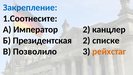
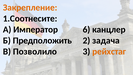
Закрепление colour: blue -> orange
Император 2: 2 -> 6
Президентская: Президентская -> Предположить
списке: списке -> задача
